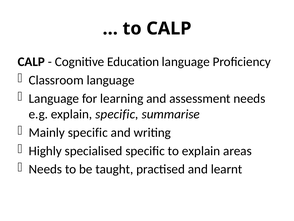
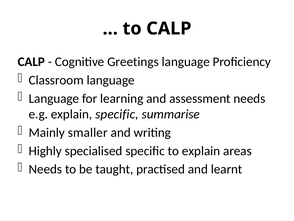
Education: Education -> Greetings
Mainly specific: specific -> smaller
